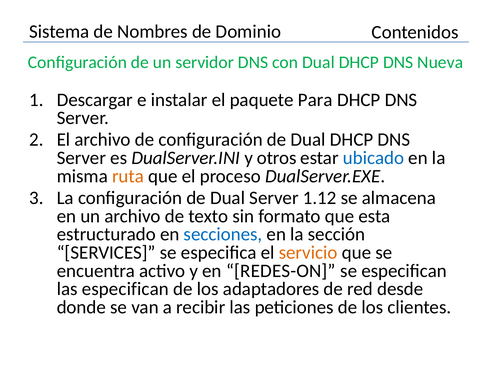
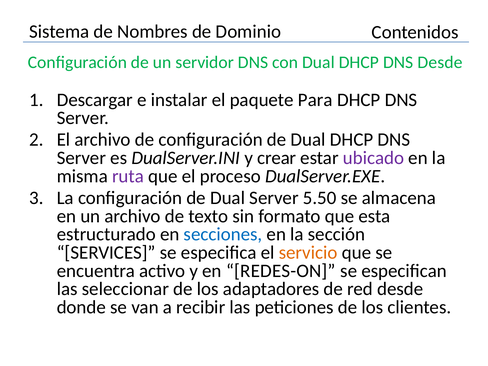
DNS Nueva: Nueva -> Desde
otros: otros -> crear
ubicado colour: blue -> purple
ruta colour: orange -> purple
1.12: 1.12 -> 5.50
las especifican: especifican -> seleccionar
